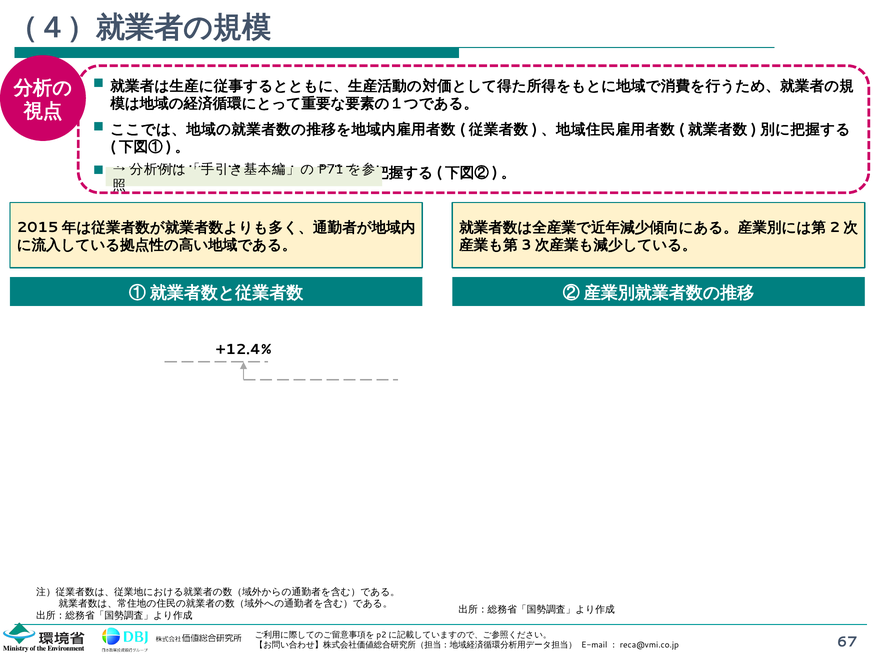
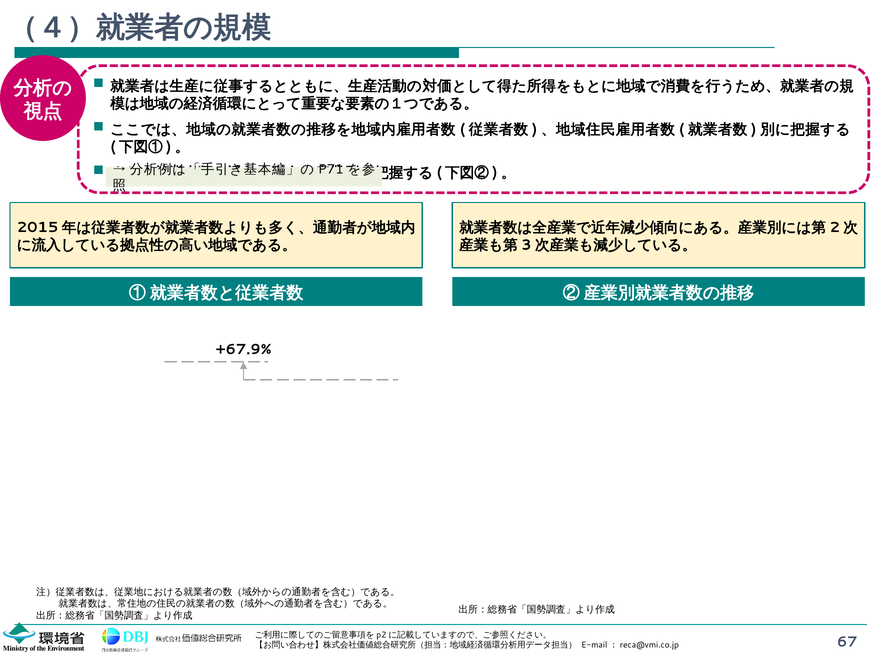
+12.4%: +12.4% -> +67.9%
